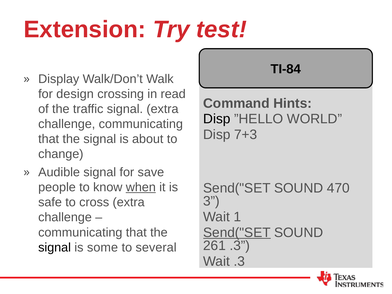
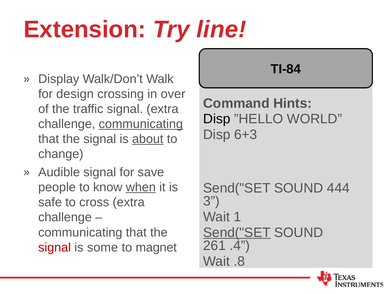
test: test -> line
read: read -> over
communicating at (141, 124) underline: none -> present
7+3: 7+3 -> 6+3
about underline: none -> present
470: 470 -> 444
261 .3: .3 -> .4
signal at (55, 247) colour: black -> red
several: several -> magnet
Wait .3: .3 -> .8
